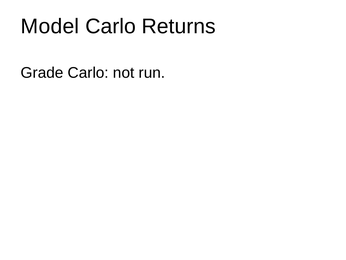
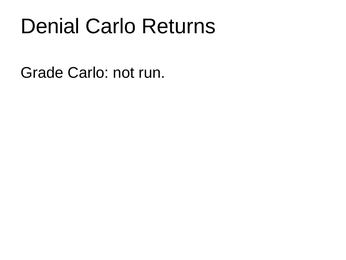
Model: Model -> Denial
